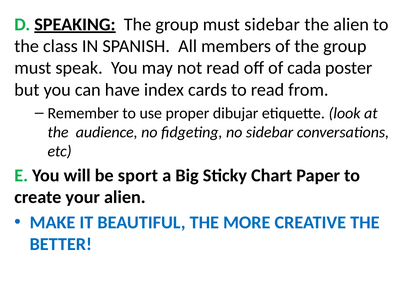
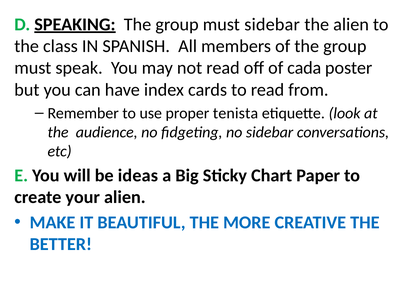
dibujar: dibujar -> tenista
sport: sport -> ideas
